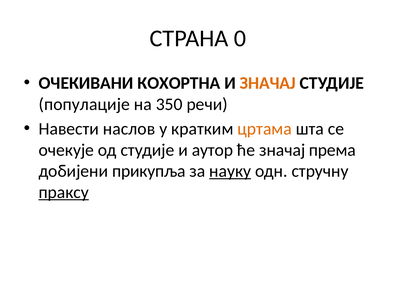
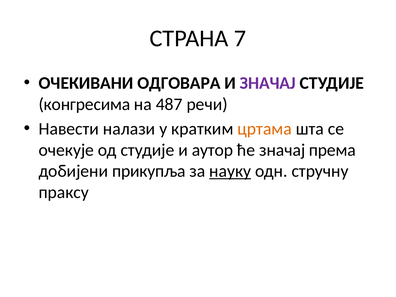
0: 0 -> 7
КОХОРТНА: КОХОРТНА -> ОДГОВАРА
ЗНАЧАЈ at (268, 83) colour: orange -> purple
популације: популације -> конгресима
350: 350 -> 487
наслов: наслов -> налази
праксу underline: present -> none
